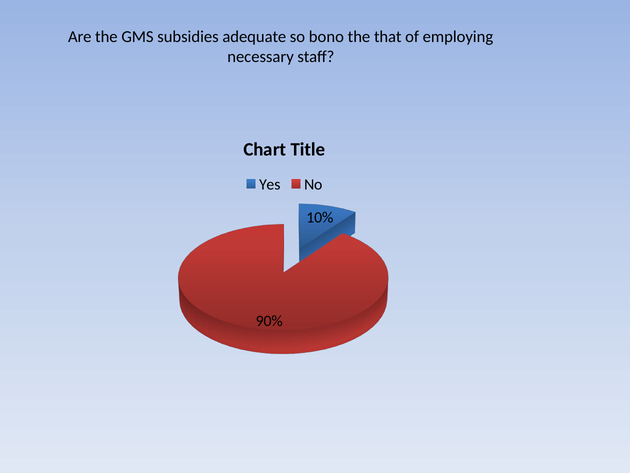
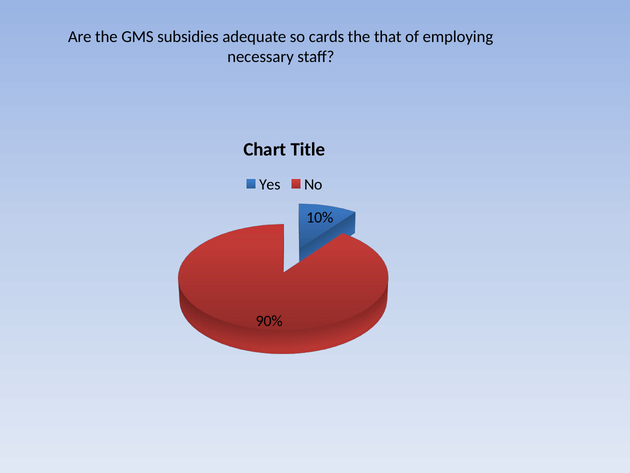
bono: bono -> cards
